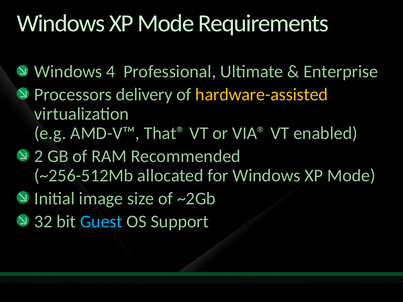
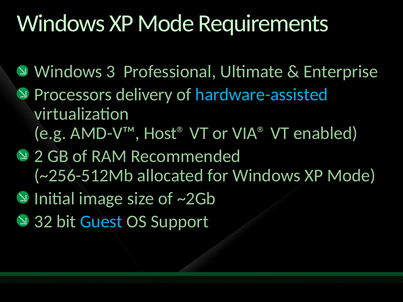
4: 4 -> 3
hardware-assisted colour: yellow -> light blue
That®: That® -> Host®
